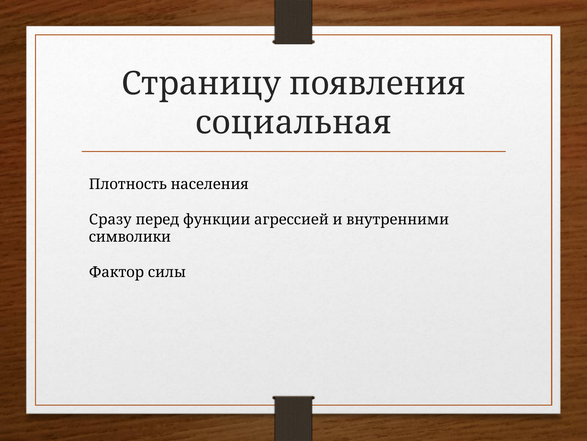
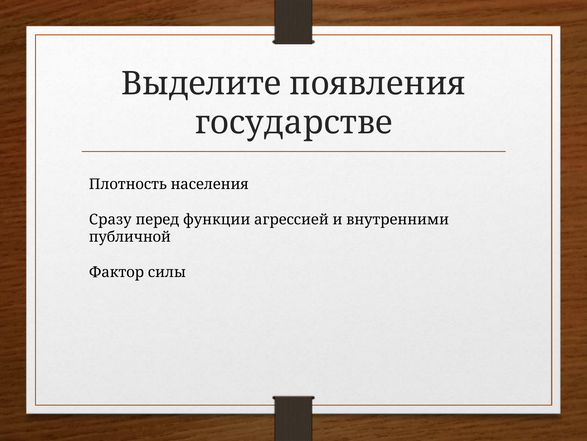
Страницу: Страницу -> Выделите
социальная: социальная -> государстве
символики: символики -> публичной
